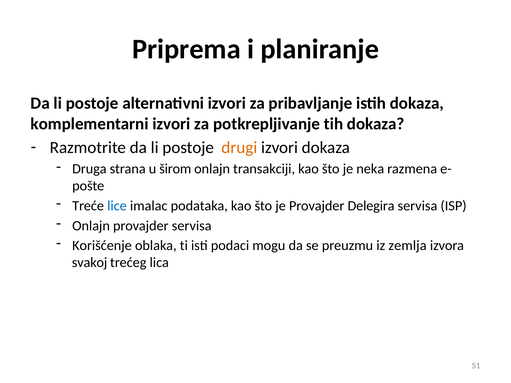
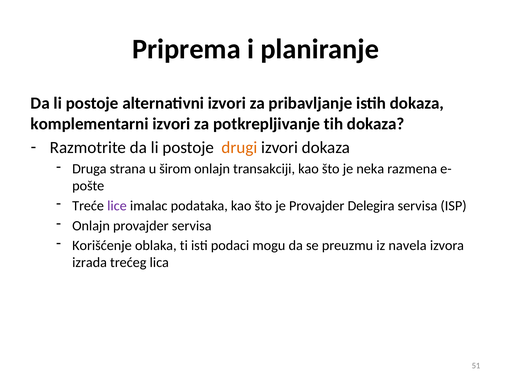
lice colour: blue -> purple
zemlja: zemlja -> navela
svakoj: svakoj -> izrada
